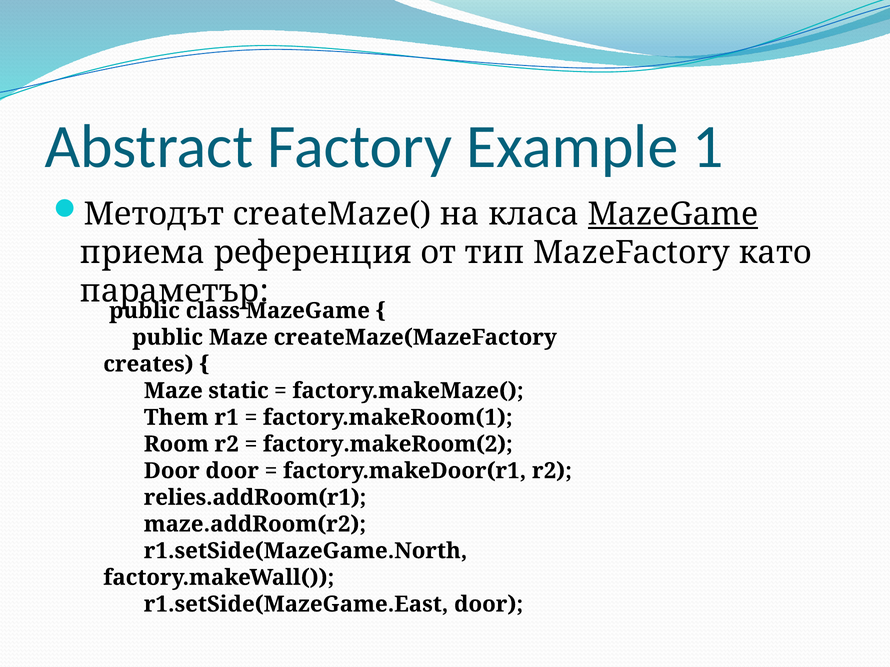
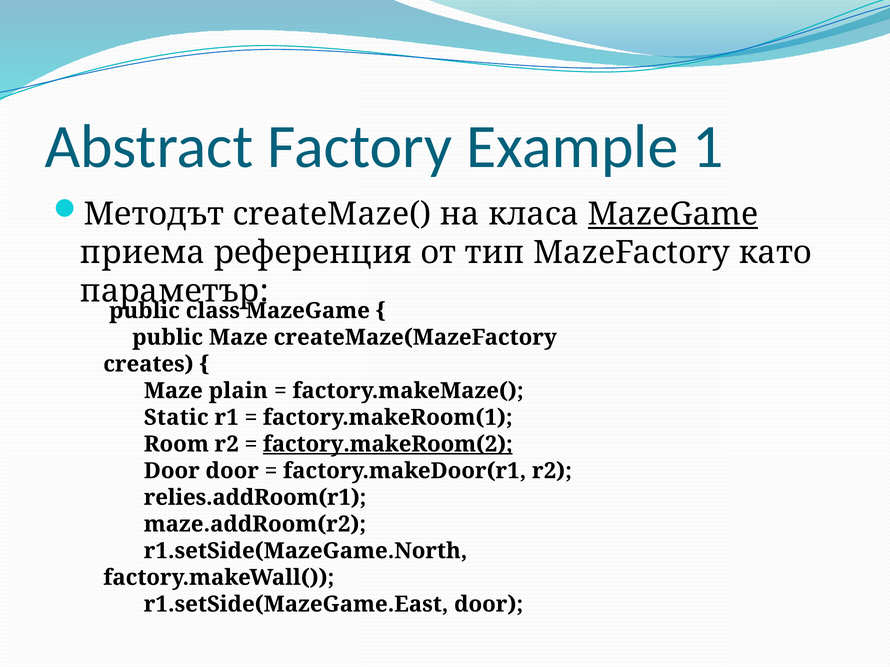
static: static -> plain
Them: Them -> Static
factory.makeRoom(2 underline: none -> present
